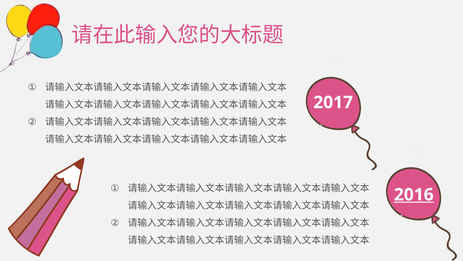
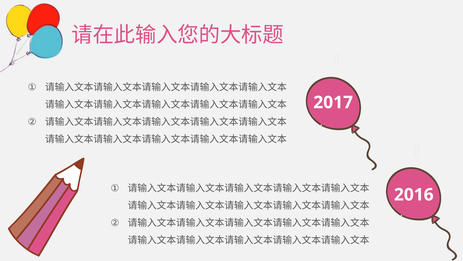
2016 underline: present -> none
